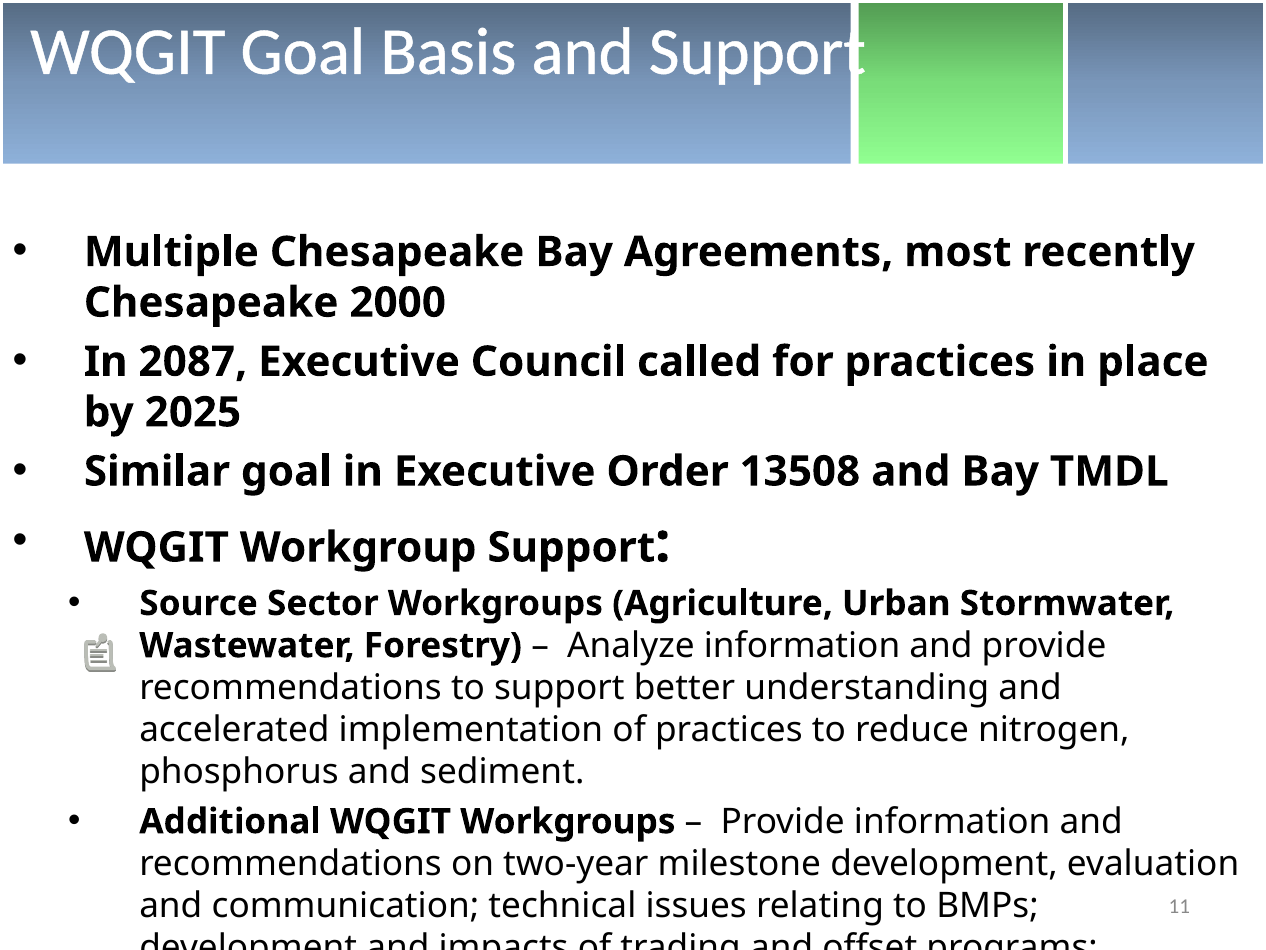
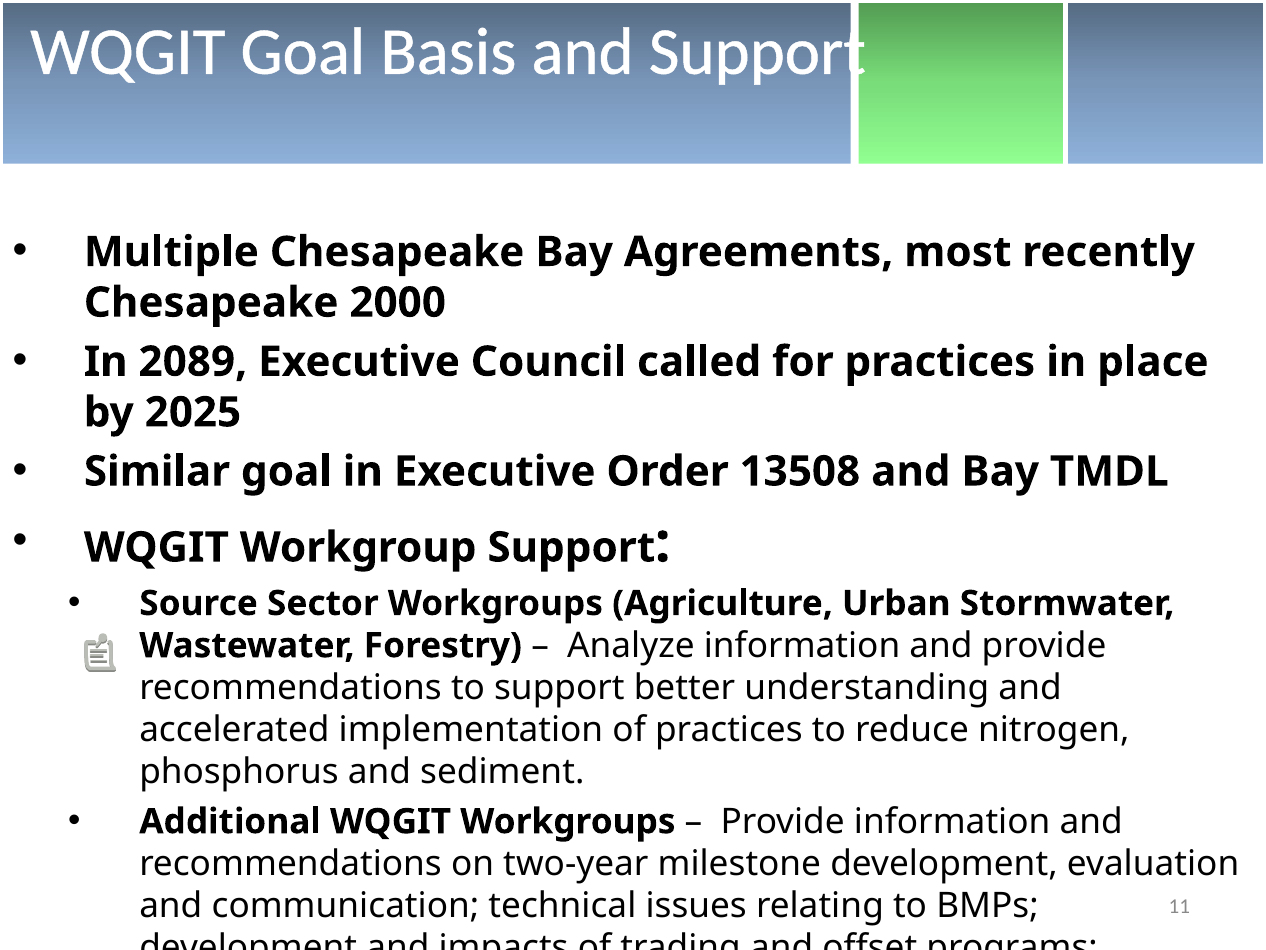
2087: 2087 -> 2089
